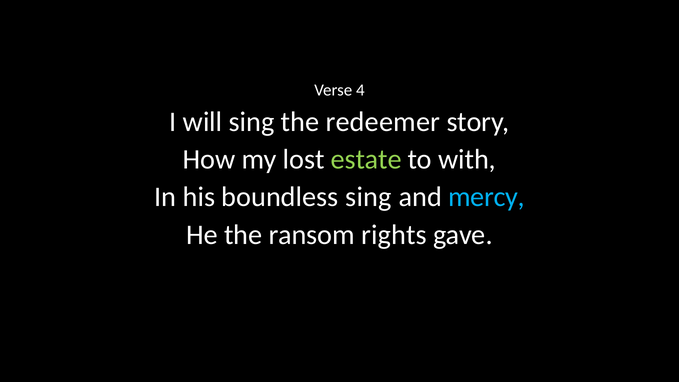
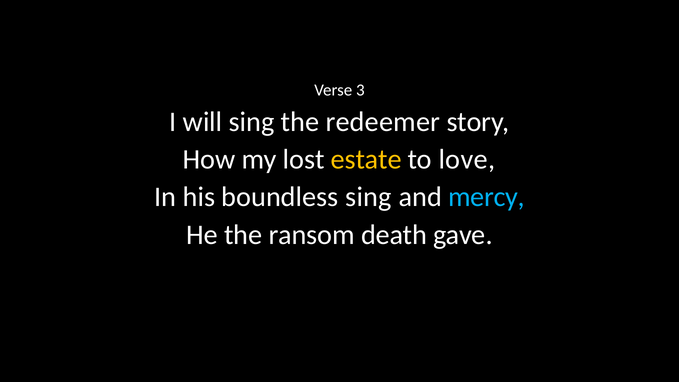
4: 4 -> 3
estate colour: light green -> yellow
with: with -> love
rights: rights -> death
